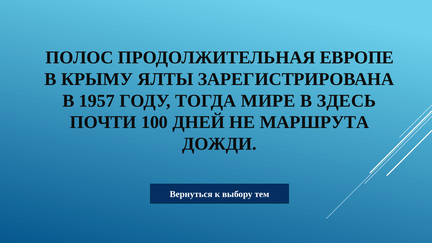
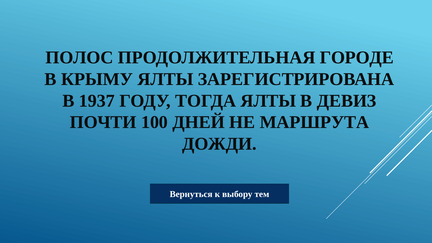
ЕВРОПЕ: ЕВРОПЕ -> ГОРОДЕ
1957: 1957 -> 1937
ТОГДА МИРЕ: МИРЕ -> ЯЛТЫ
ЗДЕСЬ: ЗДЕСЬ -> ДЕВИЗ
